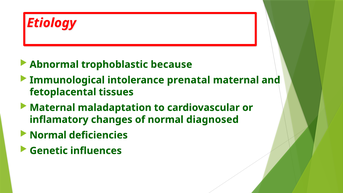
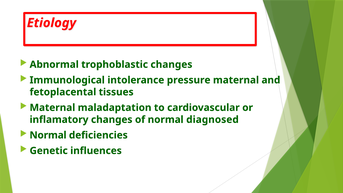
trophoblastic because: because -> changes
prenatal: prenatal -> pressure
